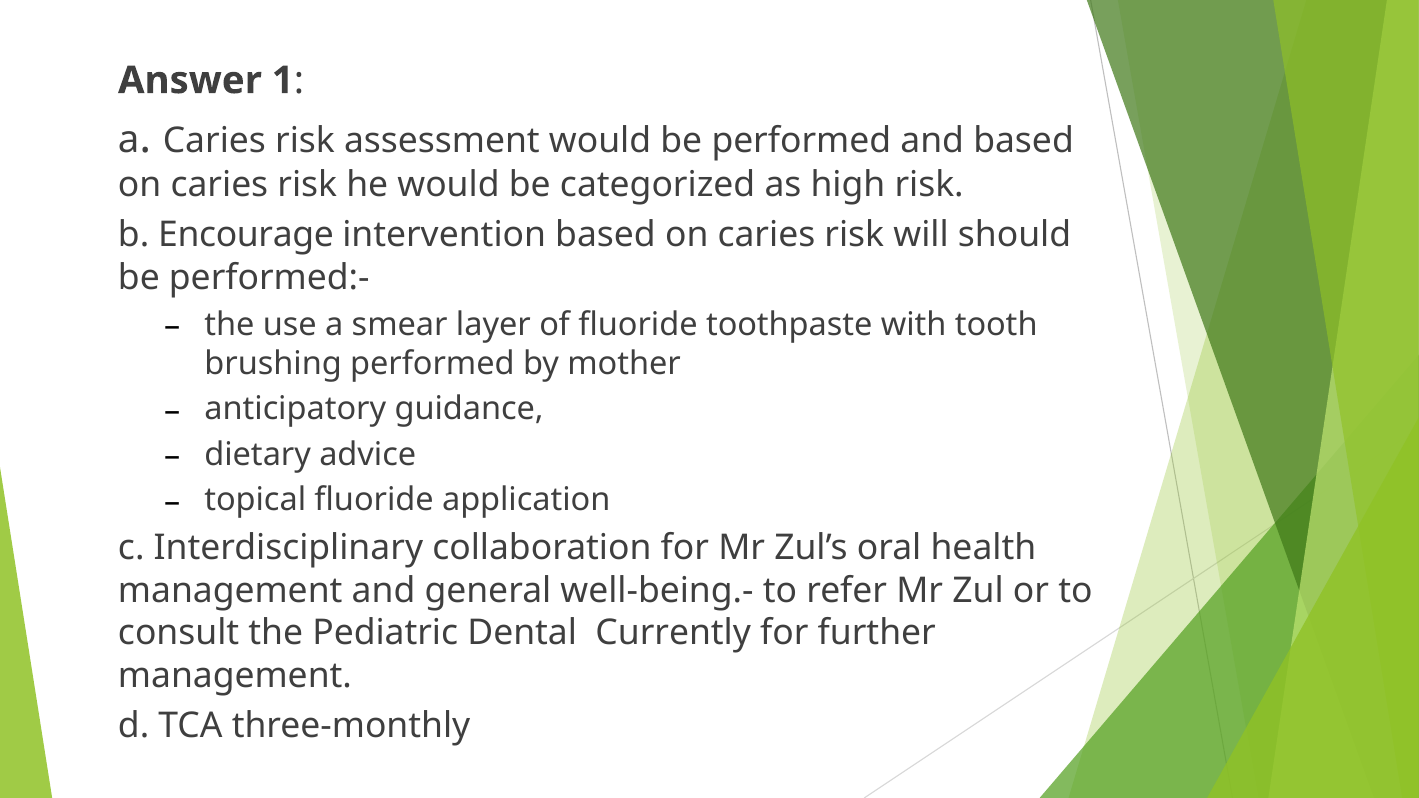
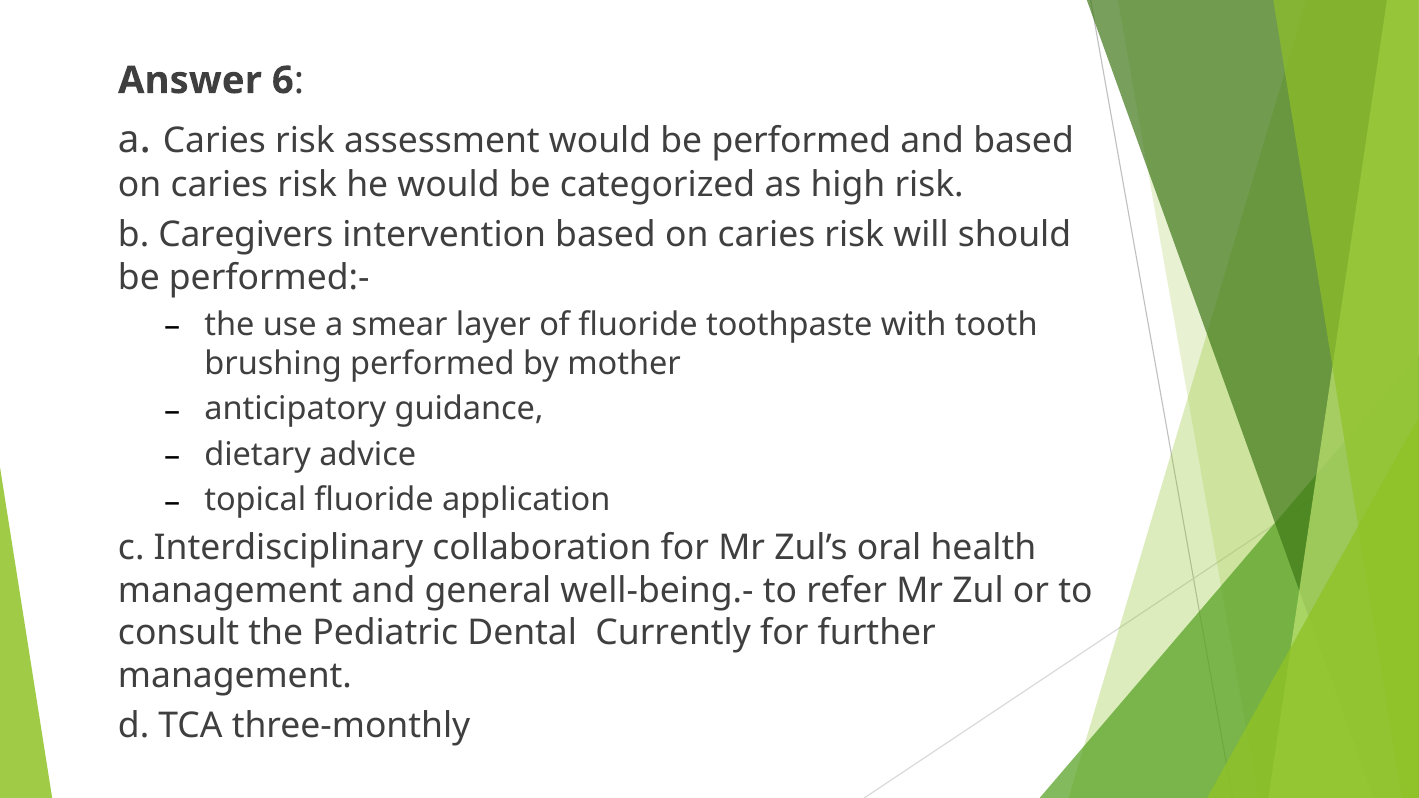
1: 1 -> 6
Encourage: Encourage -> Caregivers
